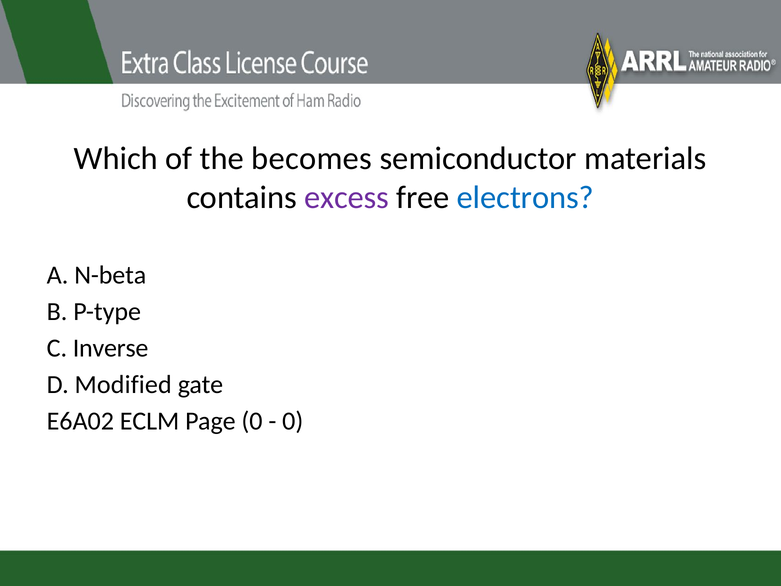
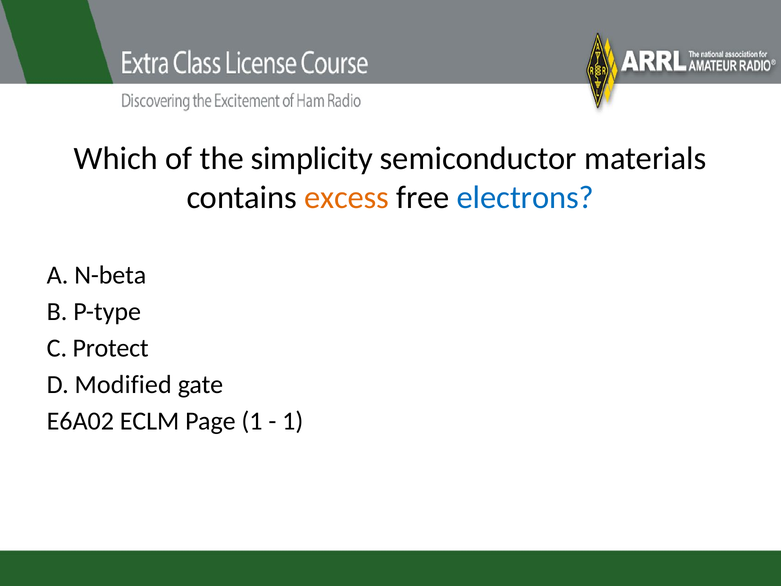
becomes: becomes -> simplicity
excess colour: purple -> orange
Inverse: Inverse -> Protect
Page 0: 0 -> 1
0 at (293, 421): 0 -> 1
